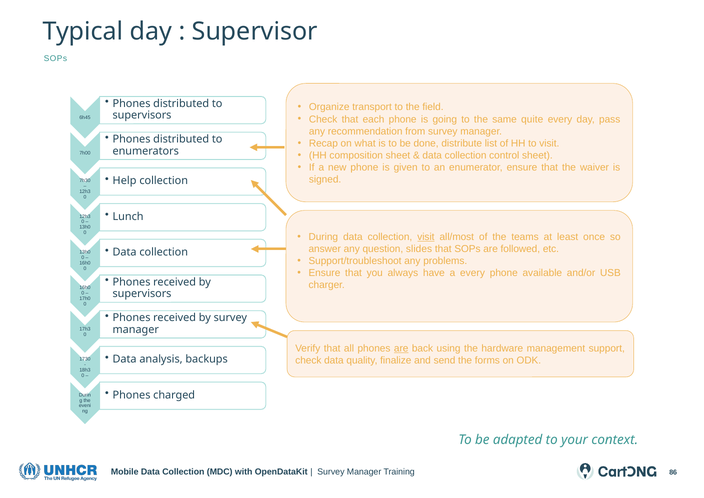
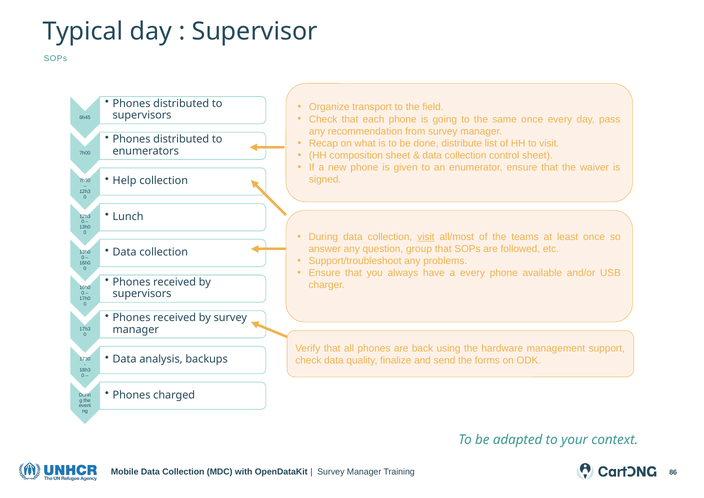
same quite: quite -> once
slides: slides -> group
are at (401, 348) underline: present -> none
